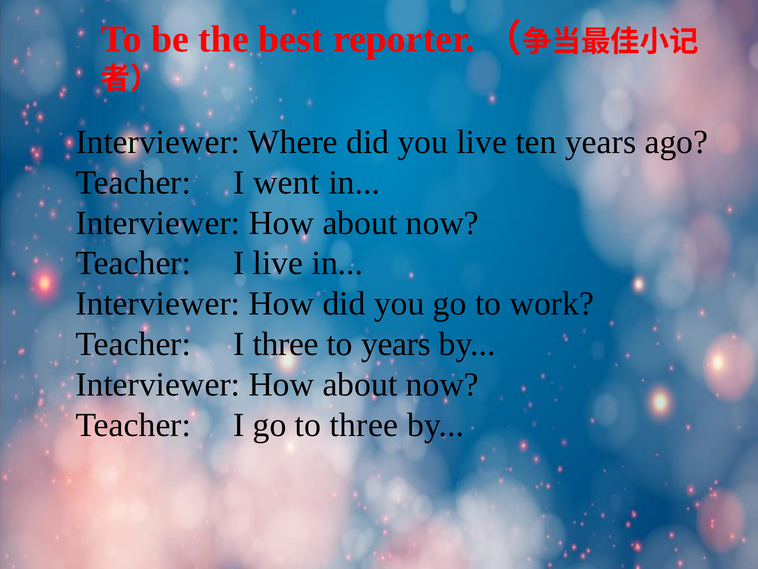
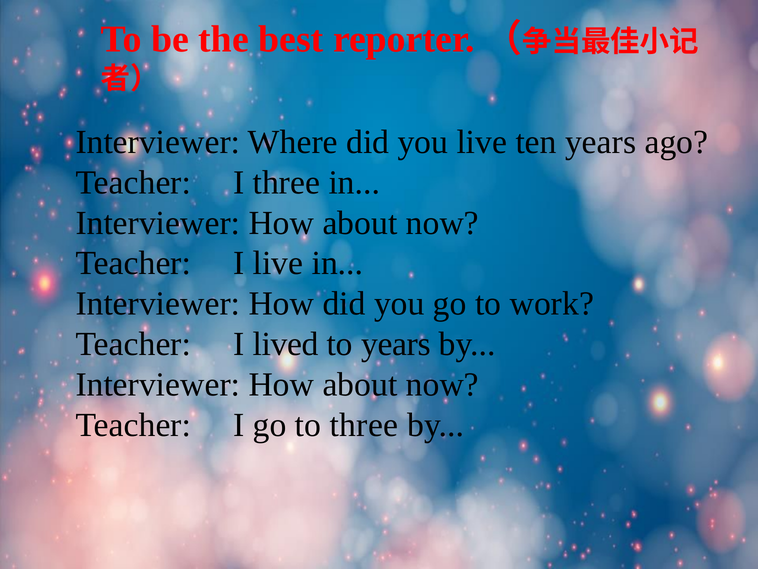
I went: went -> three
I three: three -> lived
